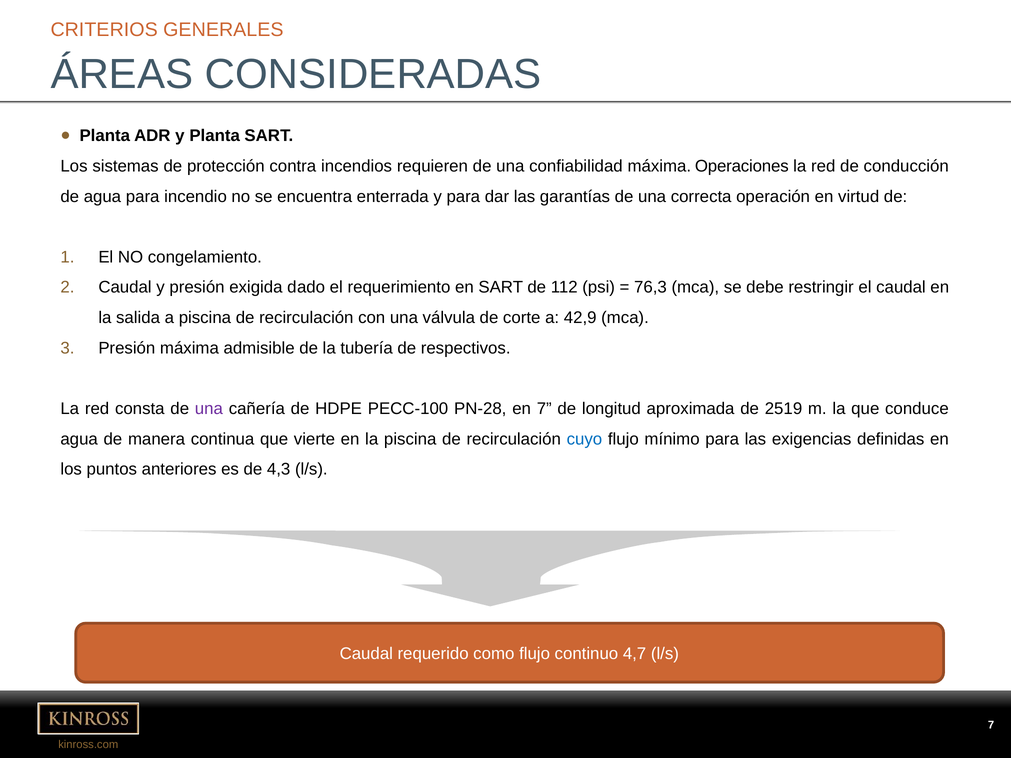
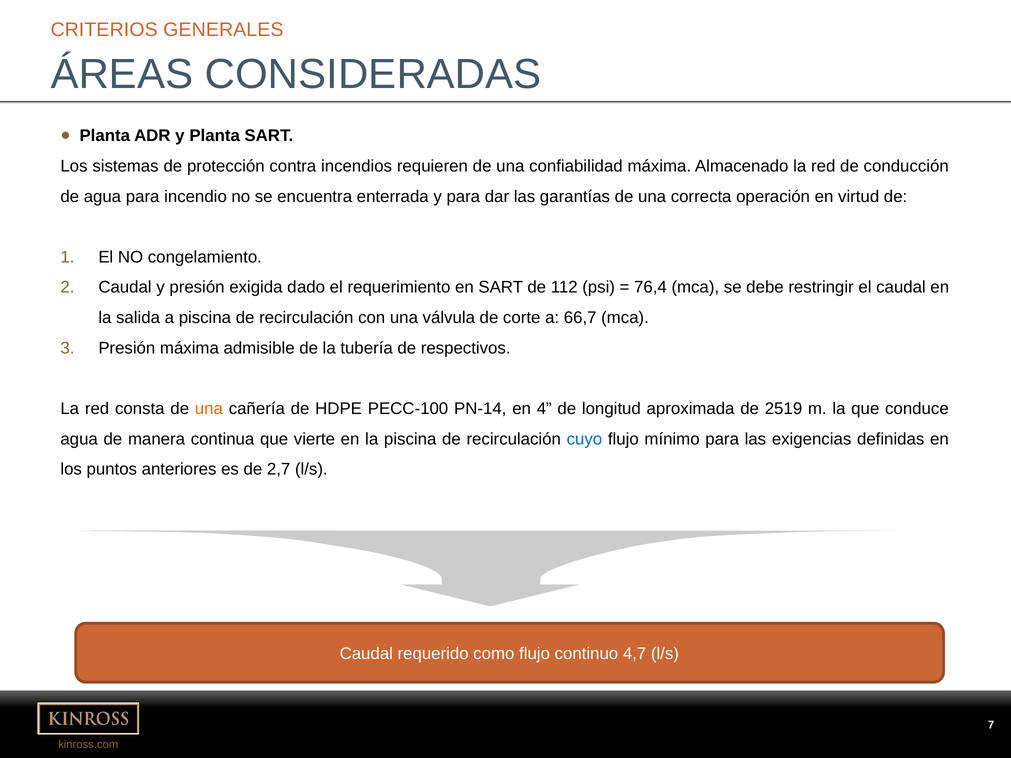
Operaciones: Operaciones -> Almacenado
76,3: 76,3 -> 76,4
42,9: 42,9 -> 66,7
una at (209, 409) colour: purple -> orange
PN-28: PN-28 -> PN-14
en 7: 7 -> 4
4,3: 4,3 -> 2,7
